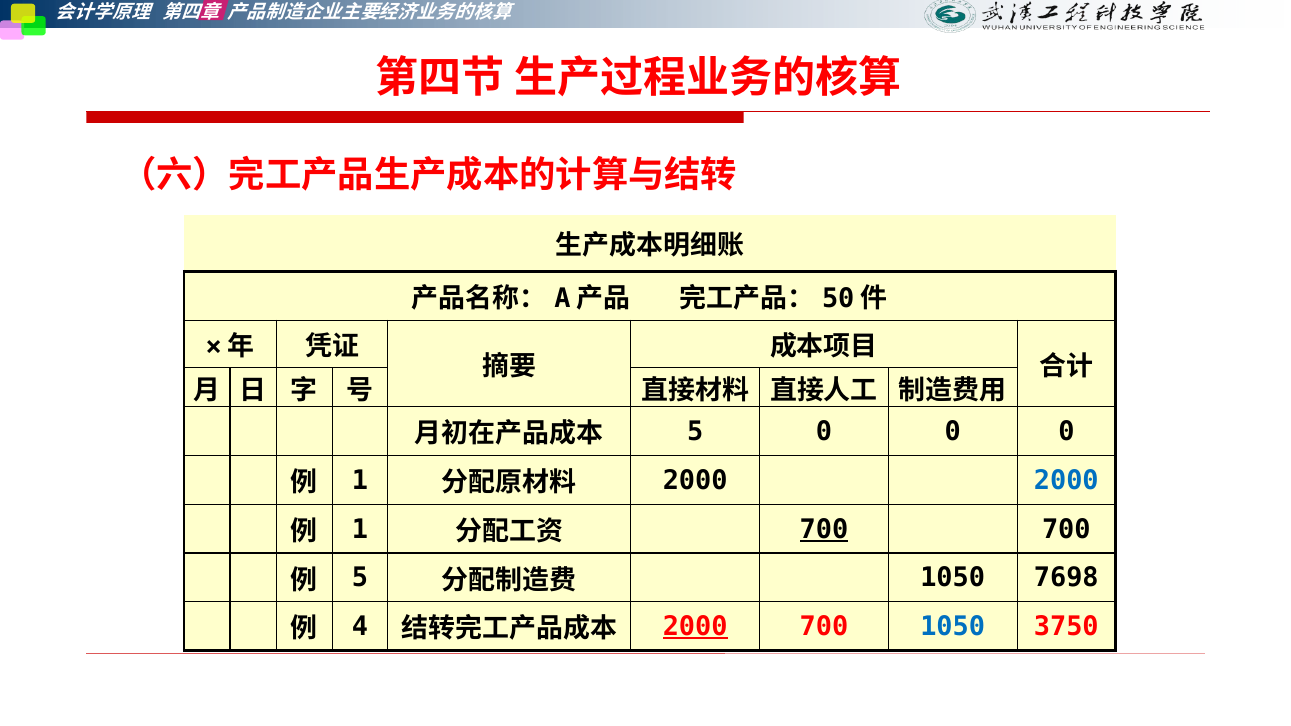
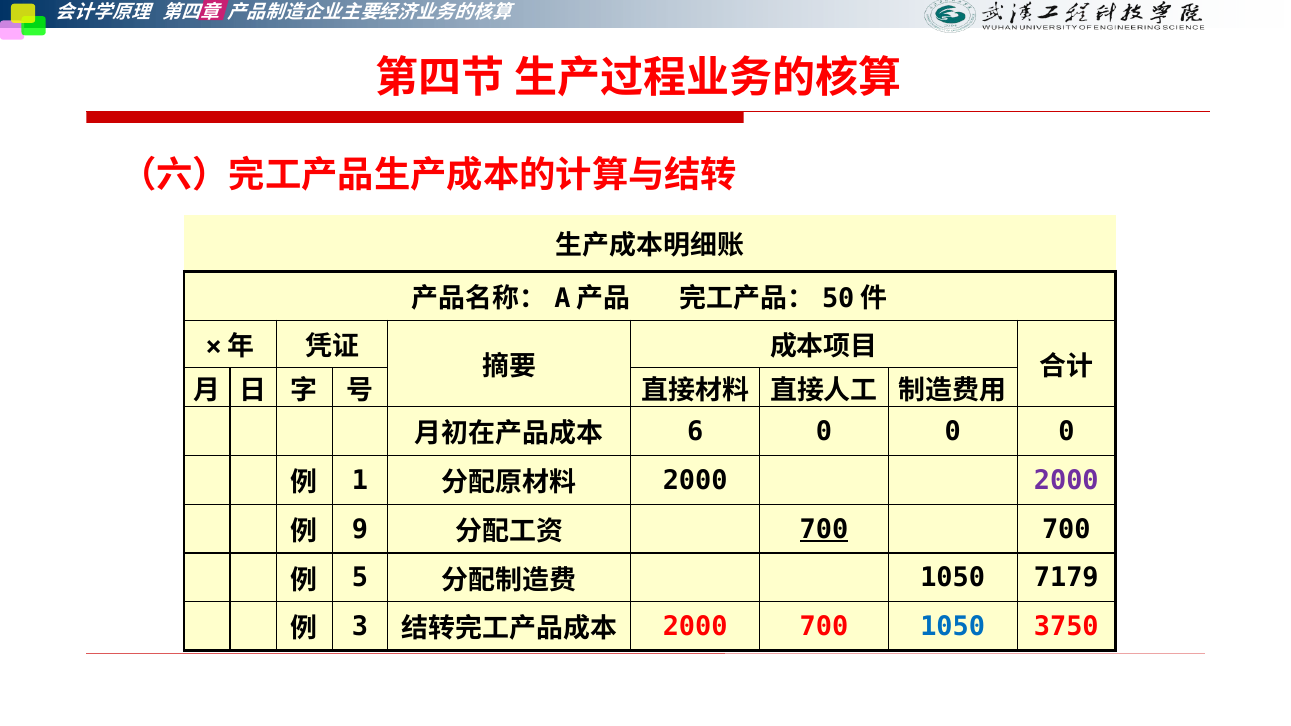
5 at (695, 432): 5 -> 6
2000 at (1066, 480) colour: blue -> purple
1 at (360, 529): 1 -> 9
7698: 7698 -> 7179
4: 4 -> 3
2000 at (695, 627) underline: present -> none
